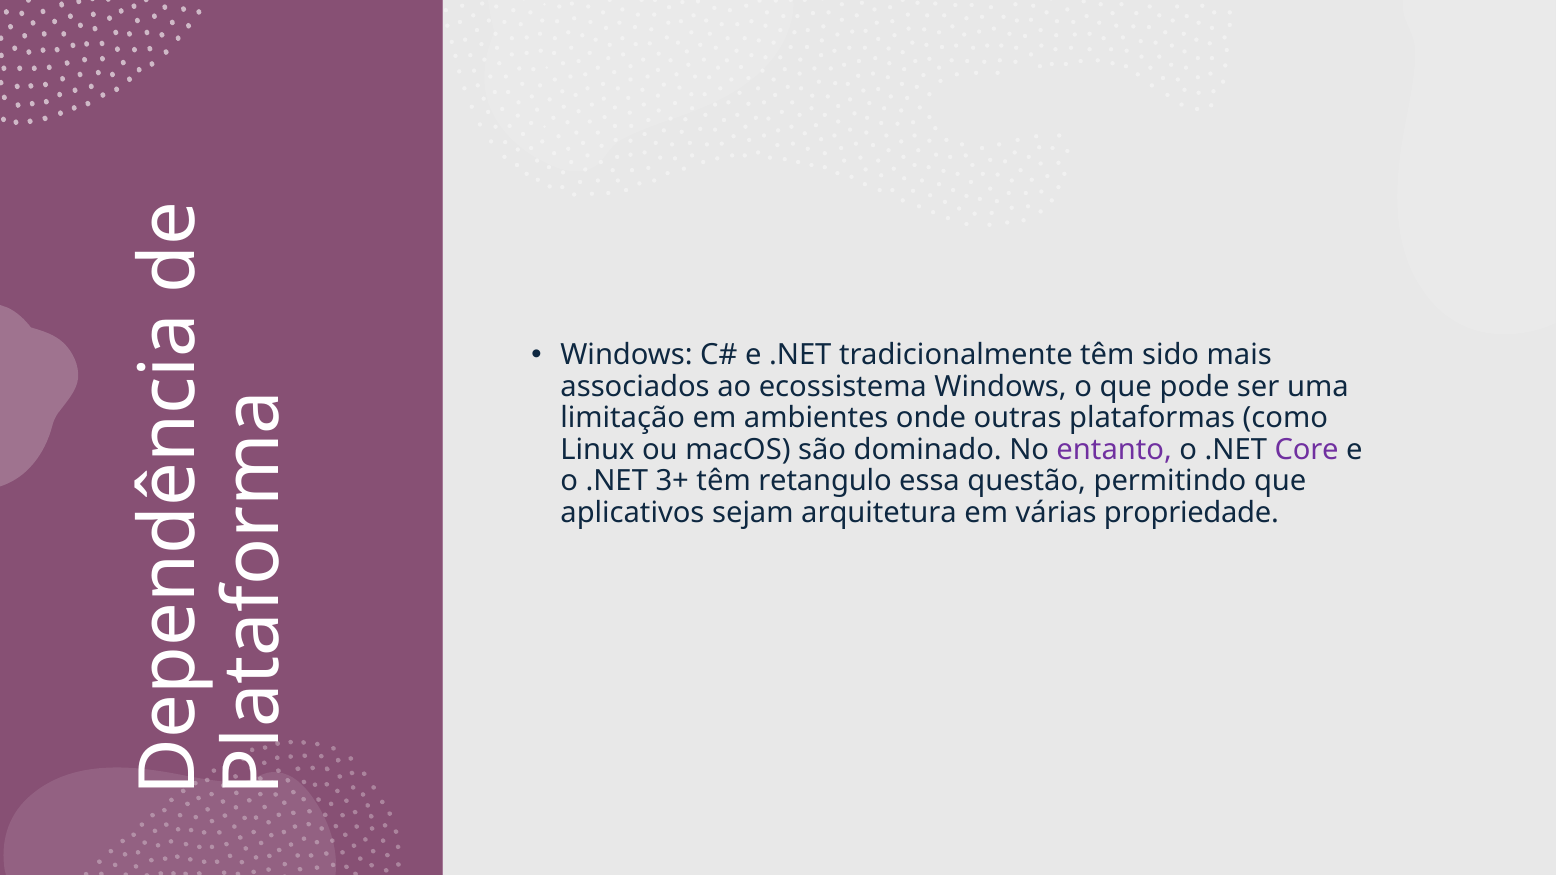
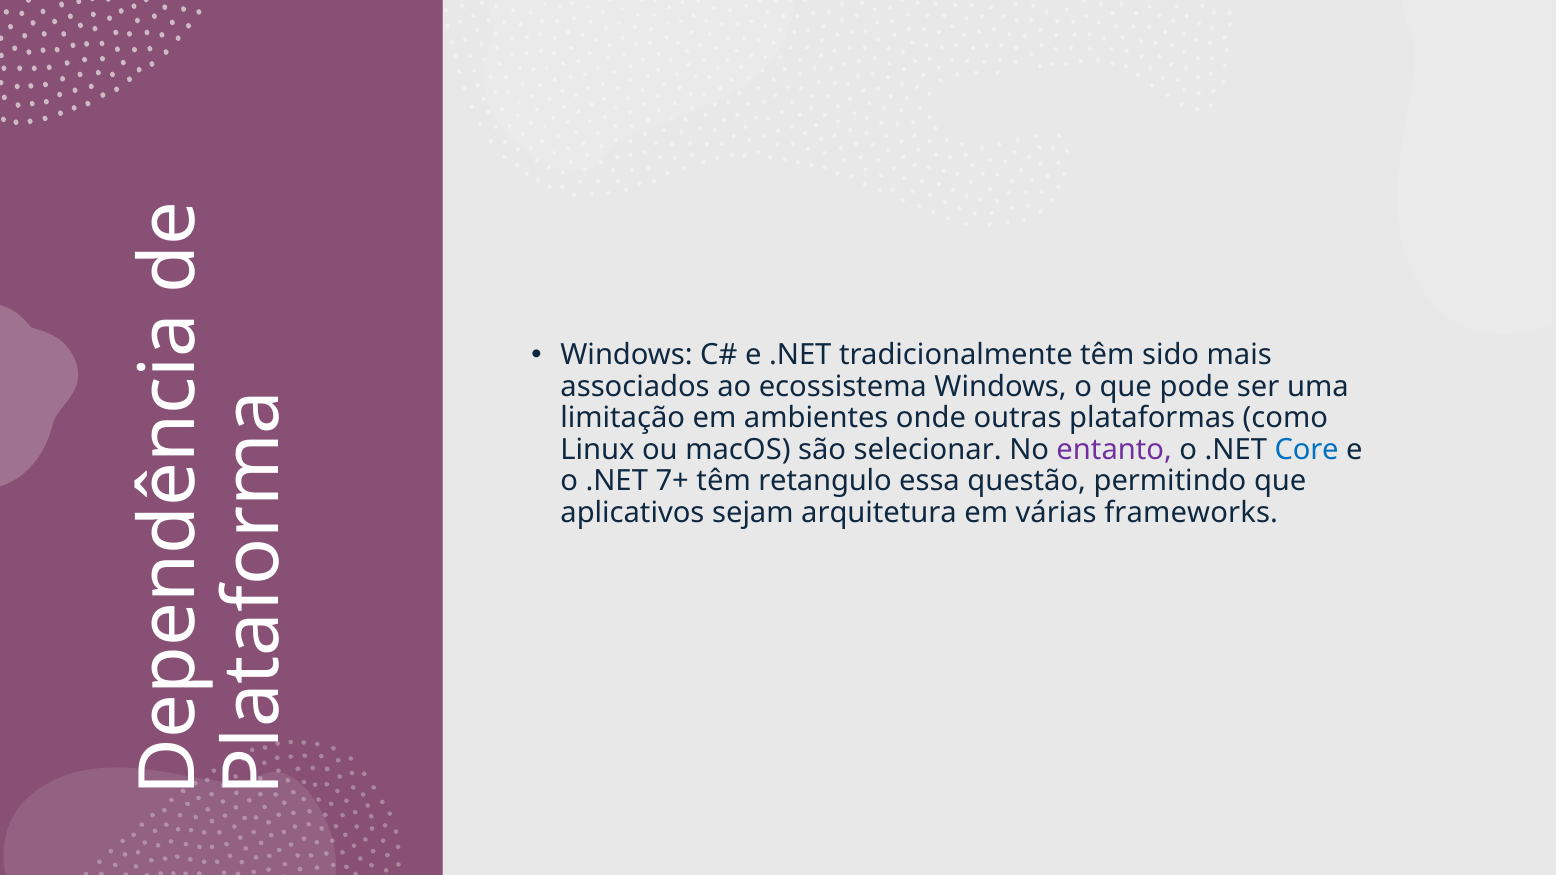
dominado: dominado -> selecionar
Core colour: purple -> blue
3+: 3+ -> 7+
propriedade: propriedade -> frameworks
